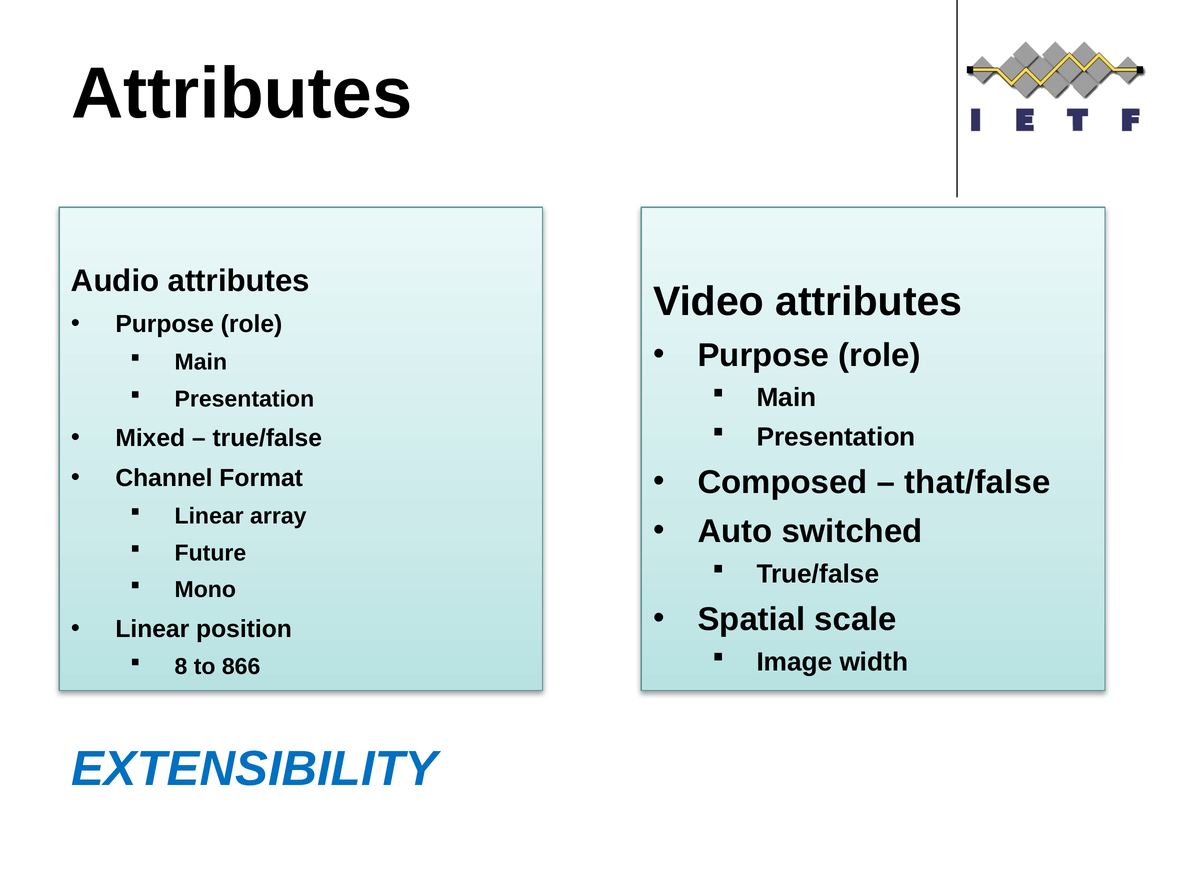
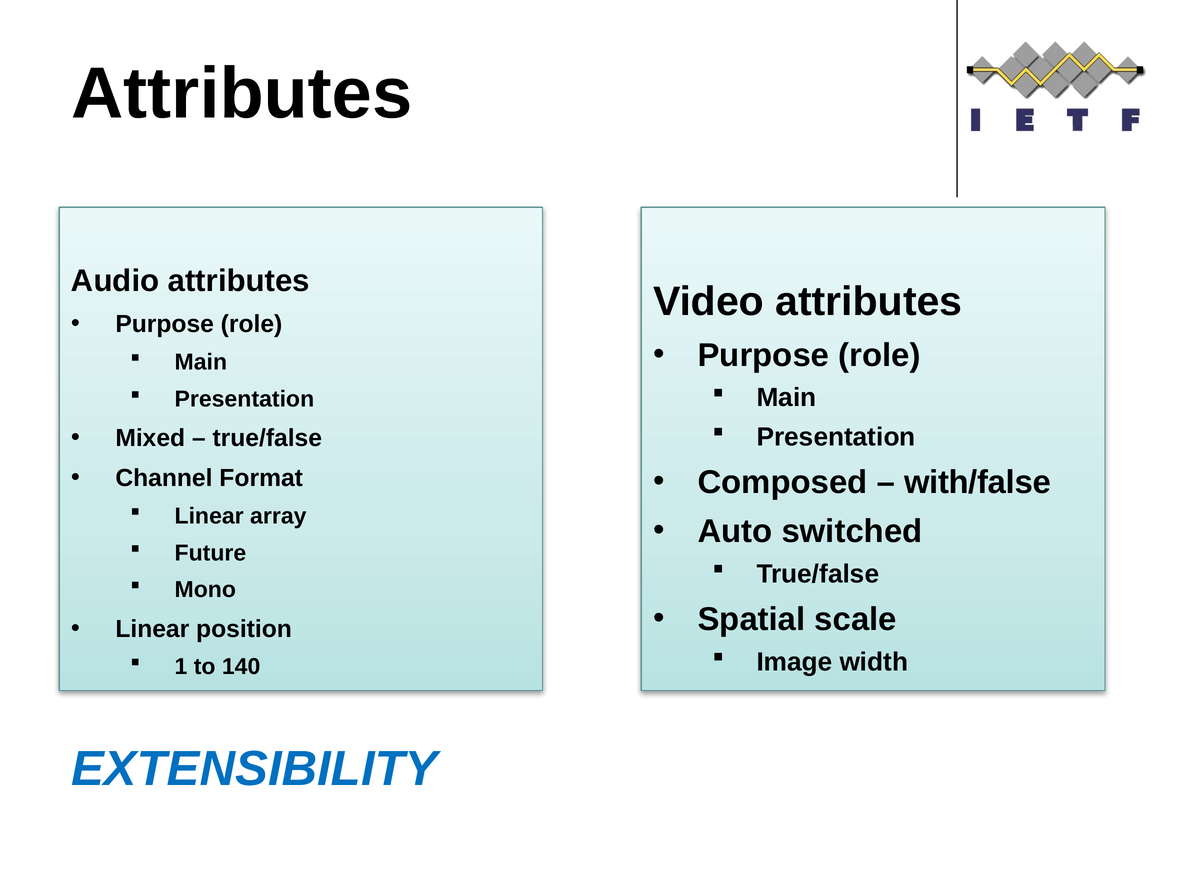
that/false: that/false -> with/false
8: 8 -> 1
866: 866 -> 140
